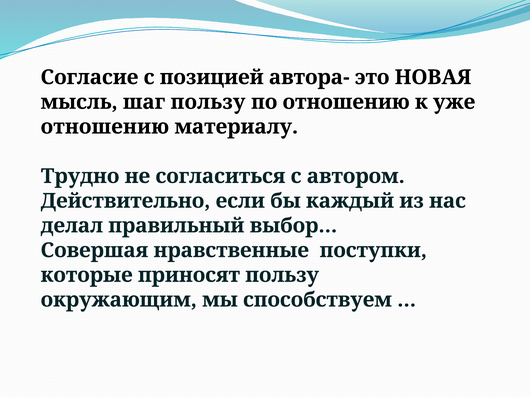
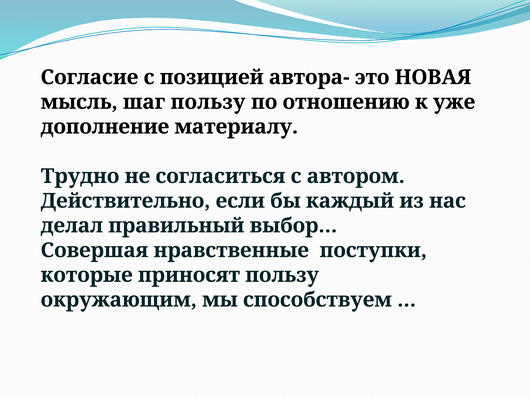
отношению at (105, 127): отношению -> дополнение
